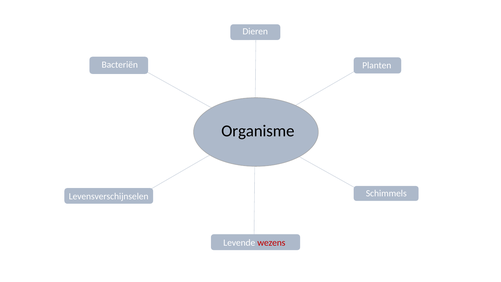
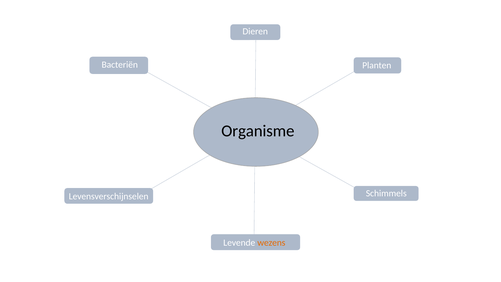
wezens colour: red -> orange
